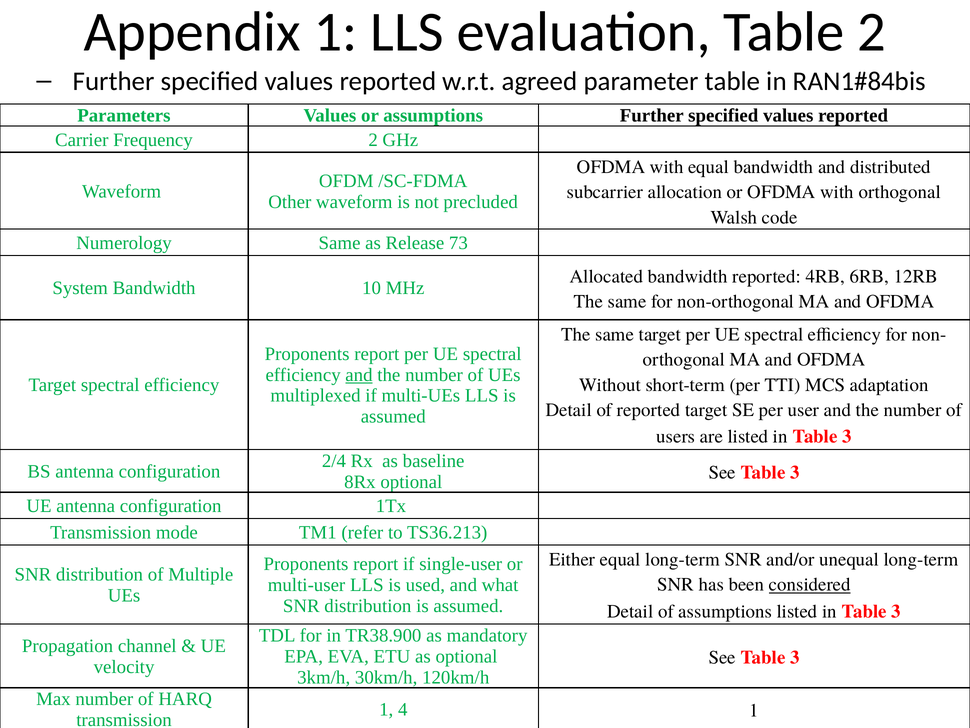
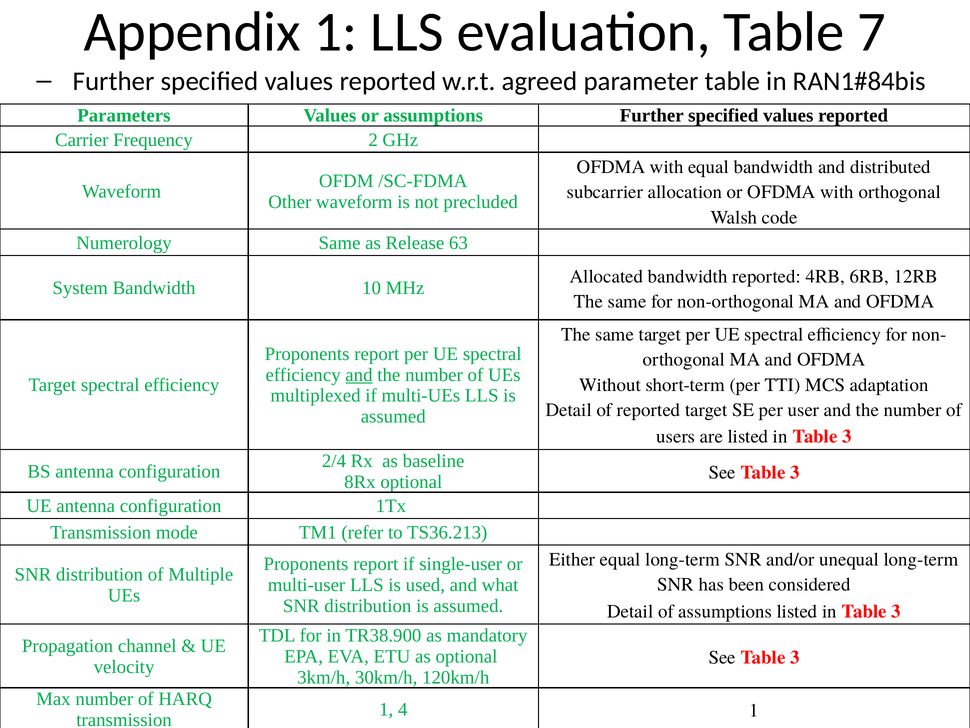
Table 2: 2 -> 7
73: 73 -> 63
considered underline: present -> none
